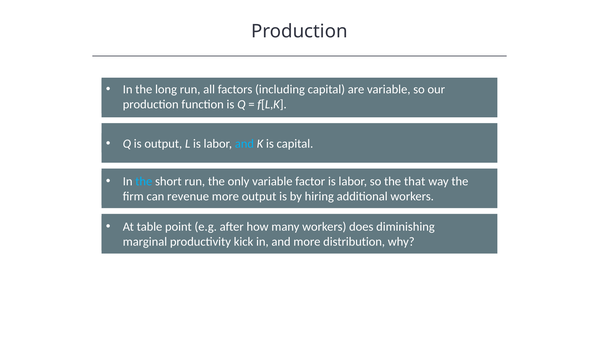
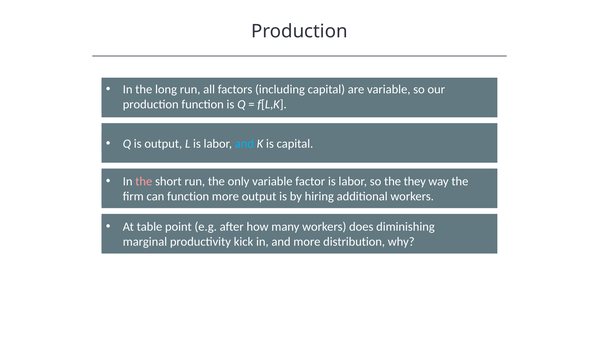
the at (144, 181) colour: light blue -> pink
that: that -> they
can revenue: revenue -> function
